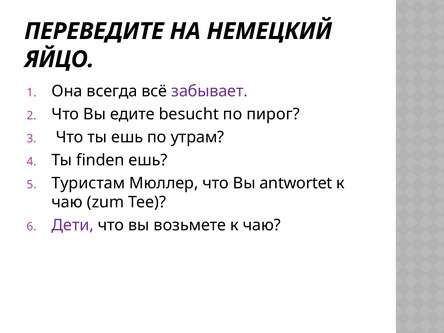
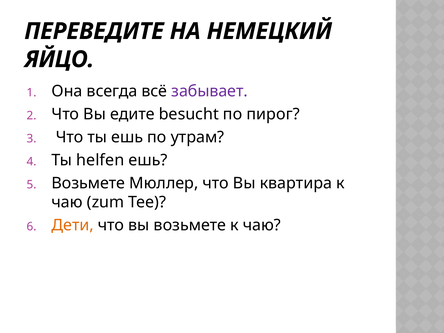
finden: finden -> helfen
Туристам at (88, 183): Туристам -> Возьмете
antwortet: antwortet -> квартира
Дети colour: purple -> orange
